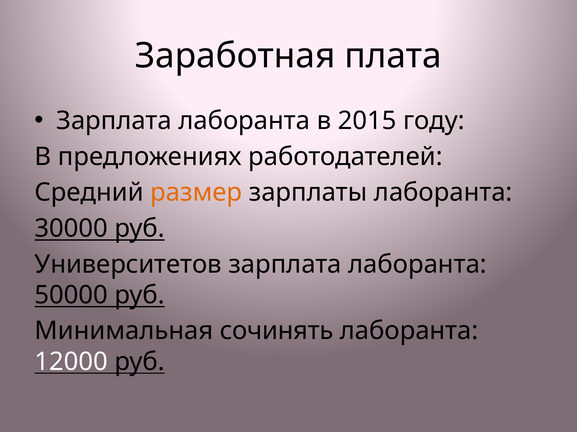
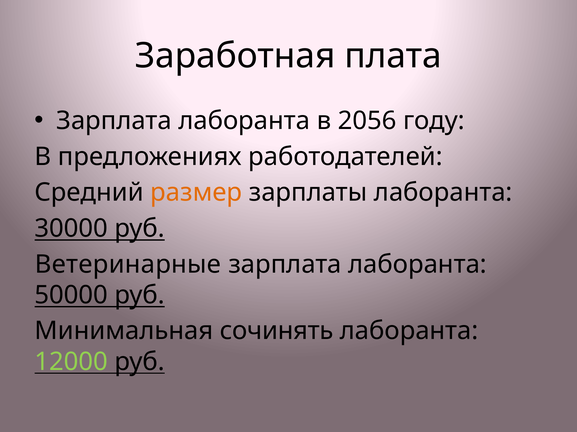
2015: 2015 -> 2056
Университетов: Университетов -> Ветеринарные
12000 colour: white -> light green
